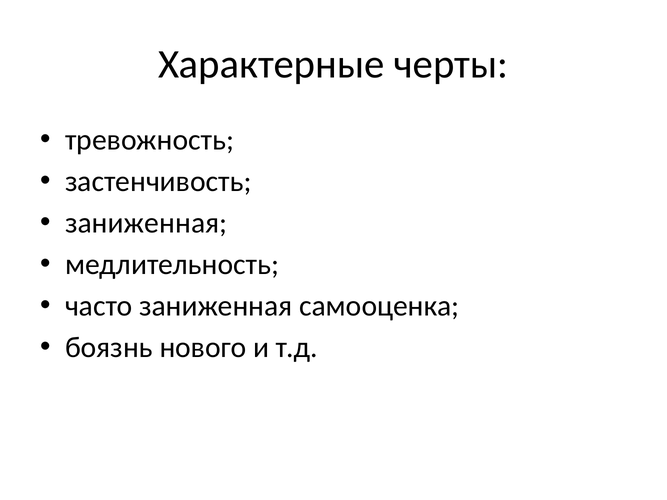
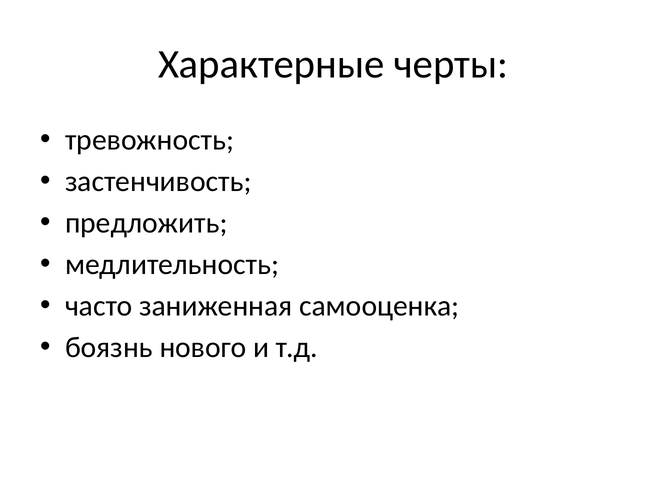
заниженная at (146, 223): заниженная -> предложить
